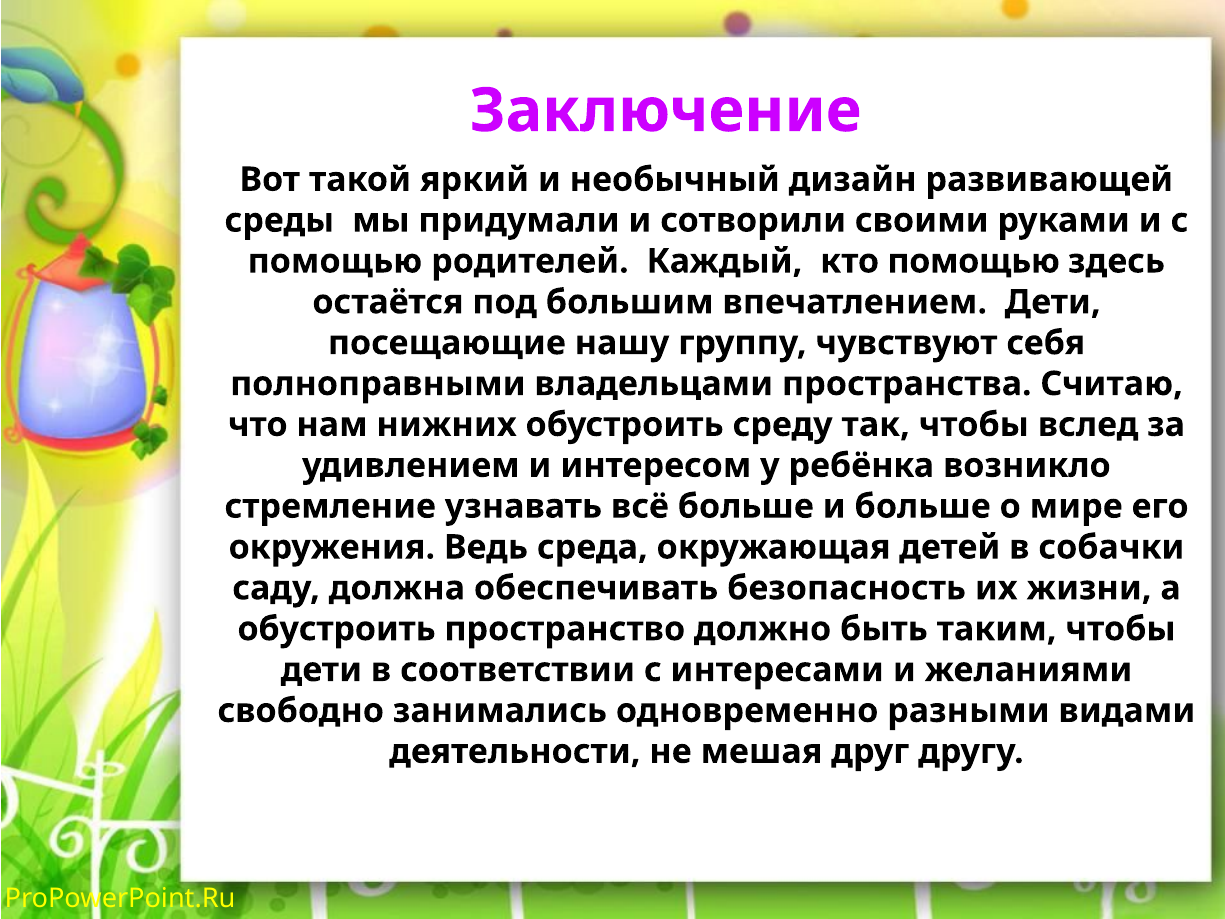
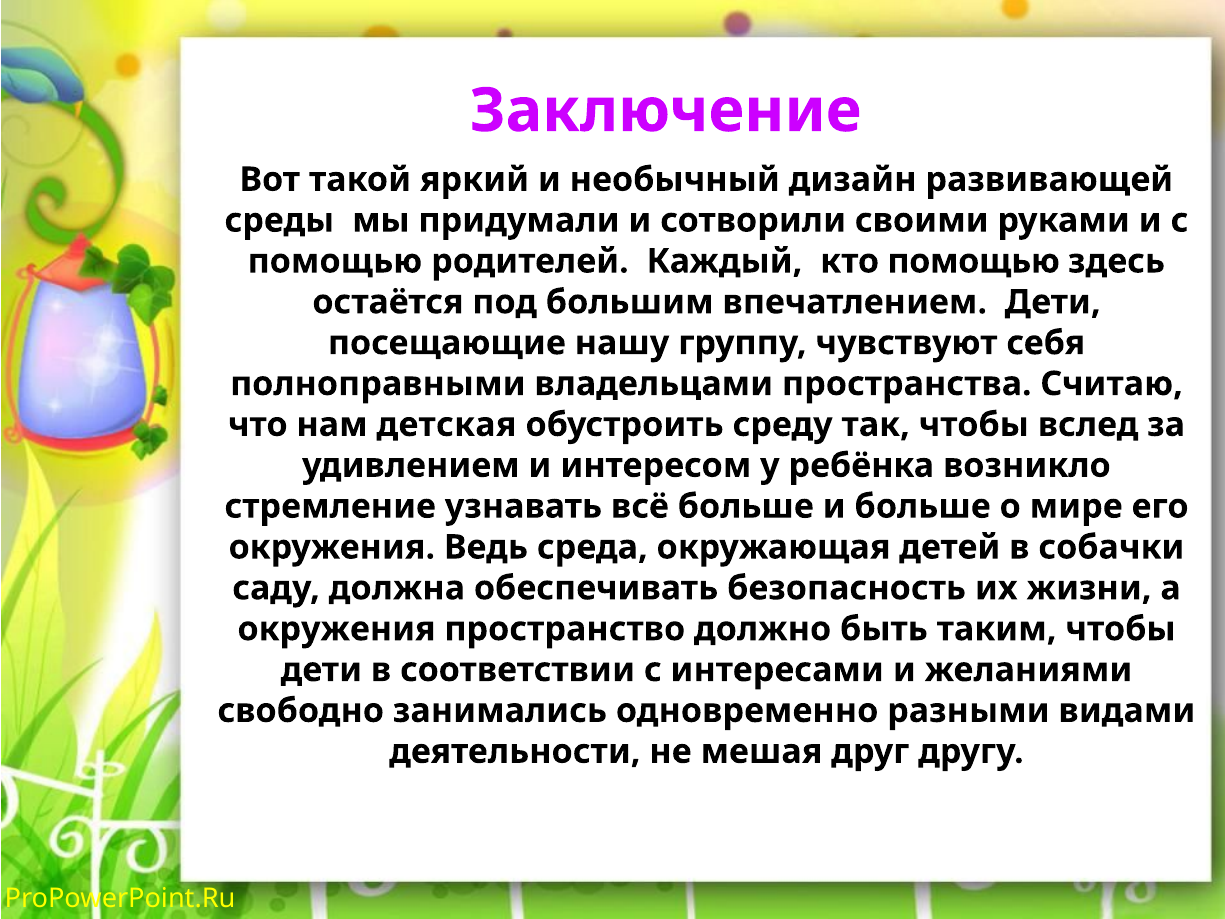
нижних: нижних -> детская
обустроить at (337, 629): обустроить -> окружения
